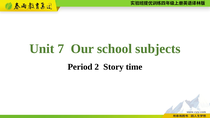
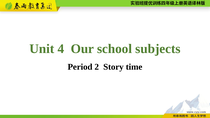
7: 7 -> 4
